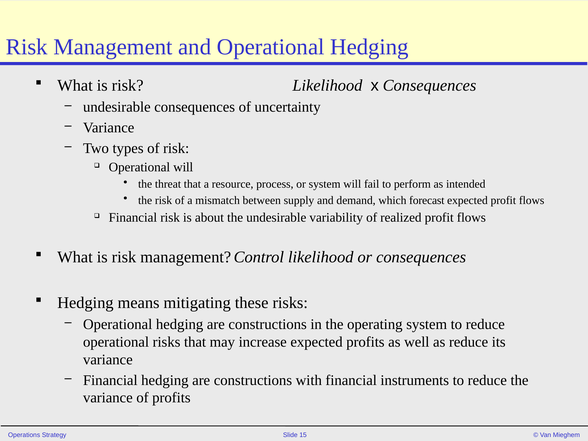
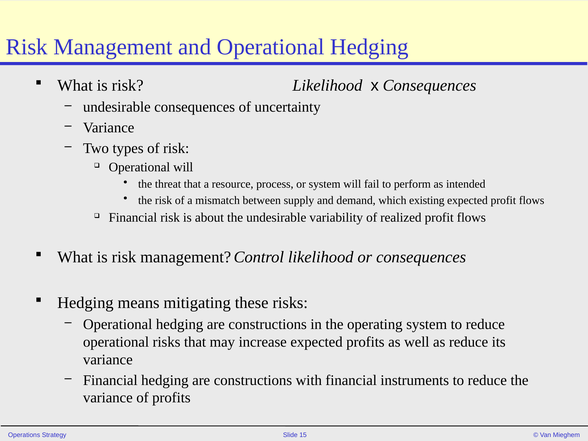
forecast: forecast -> existing
